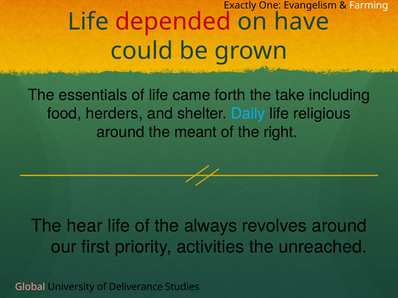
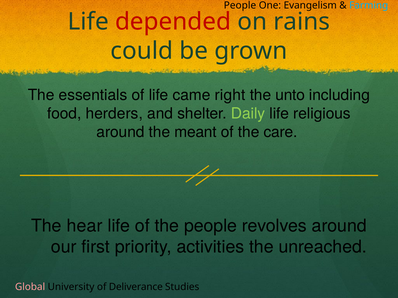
Exactly at (240, 5): Exactly -> People
Farming colour: white -> light blue
have: have -> rains
forth: forth -> right
take: take -> unto
Daily colour: light blue -> light green
right: right -> care
the always: always -> people
